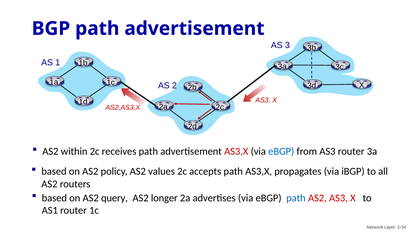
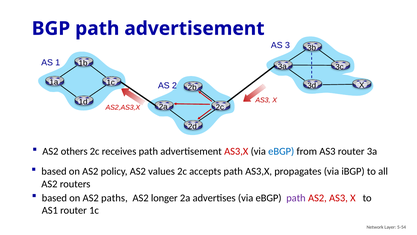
within: within -> others
query: query -> paths
path at (296, 198) colour: blue -> purple
